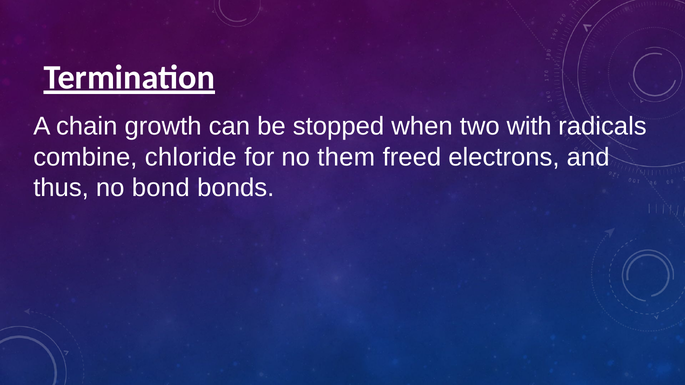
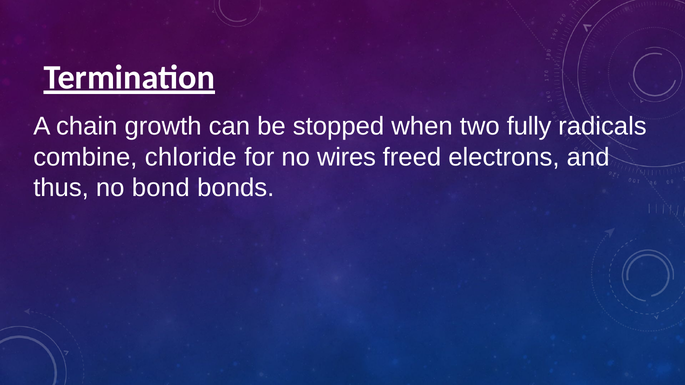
with: with -> fully
them: them -> wires
